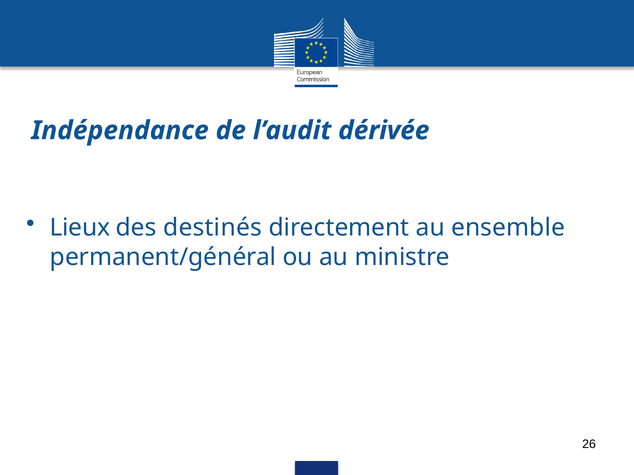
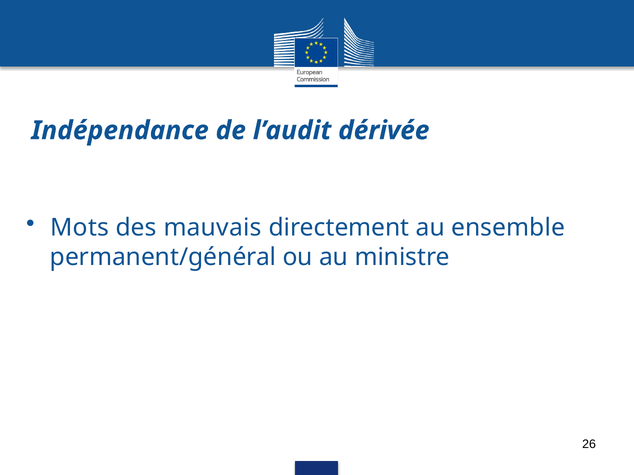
Lieux: Lieux -> Mots
destinés: destinés -> mauvais
